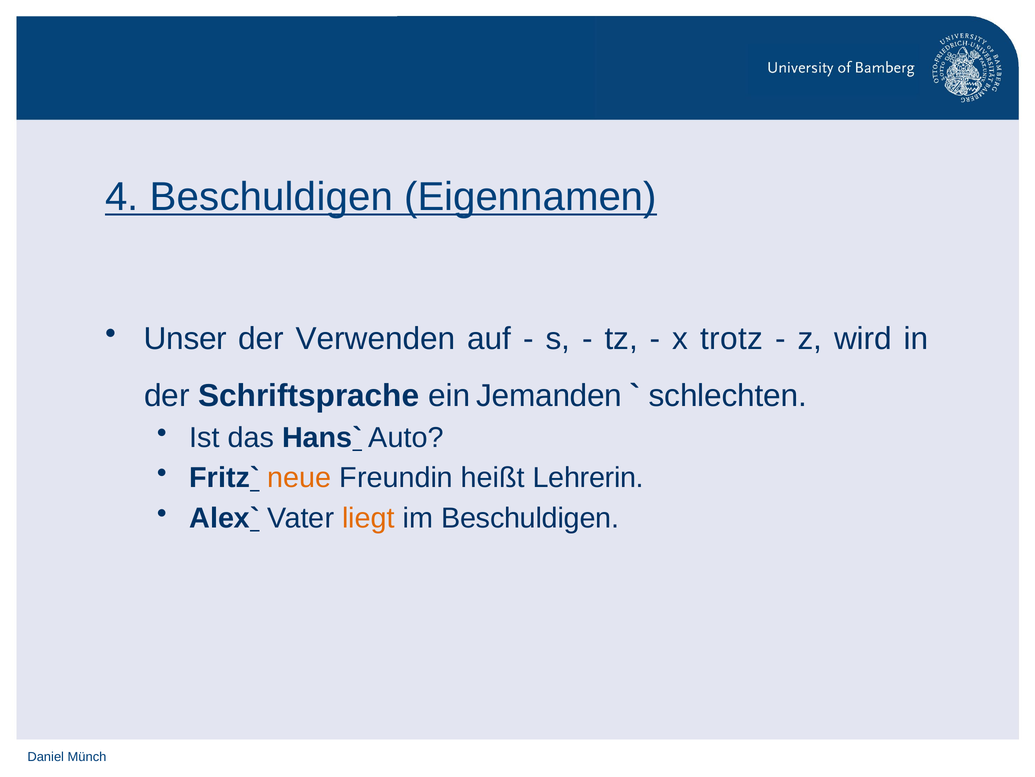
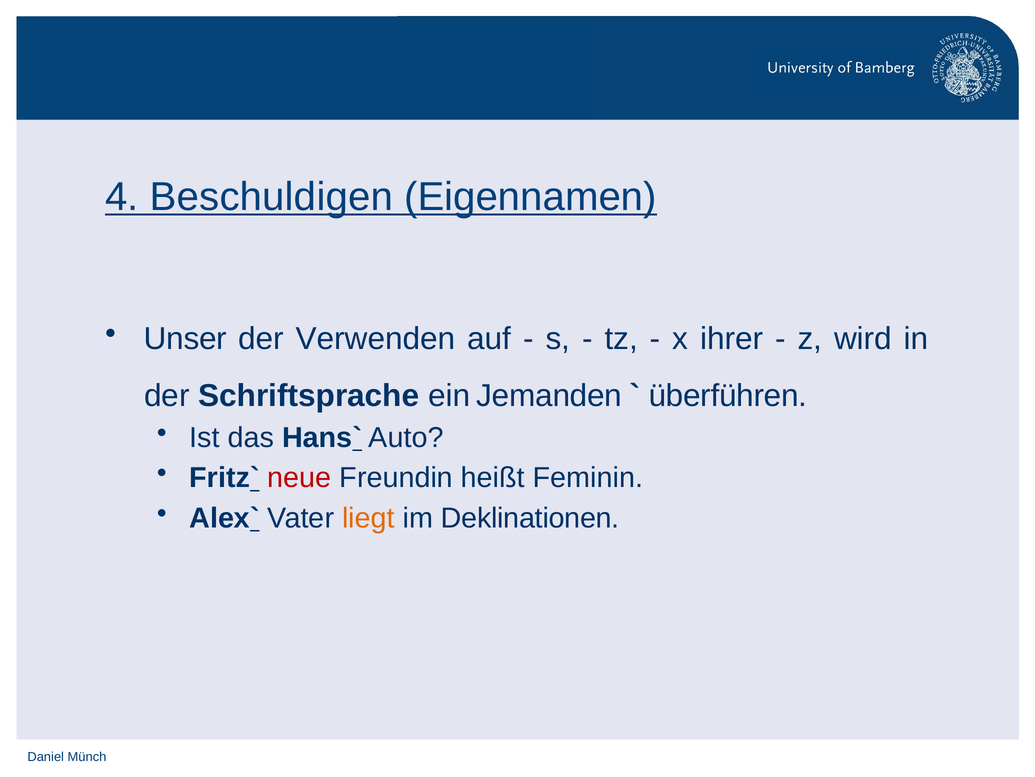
trotz: trotz -> ihrer
schlechten: schlechten -> überführen
neue colour: orange -> red
Lehrerin: Lehrerin -> Feminin
im Beschuldigen: Beschuldigen -> Deklinationen
